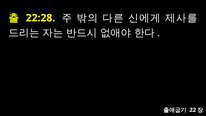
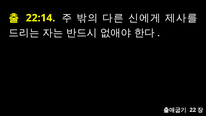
22:28: 22:28 -> 22:14
